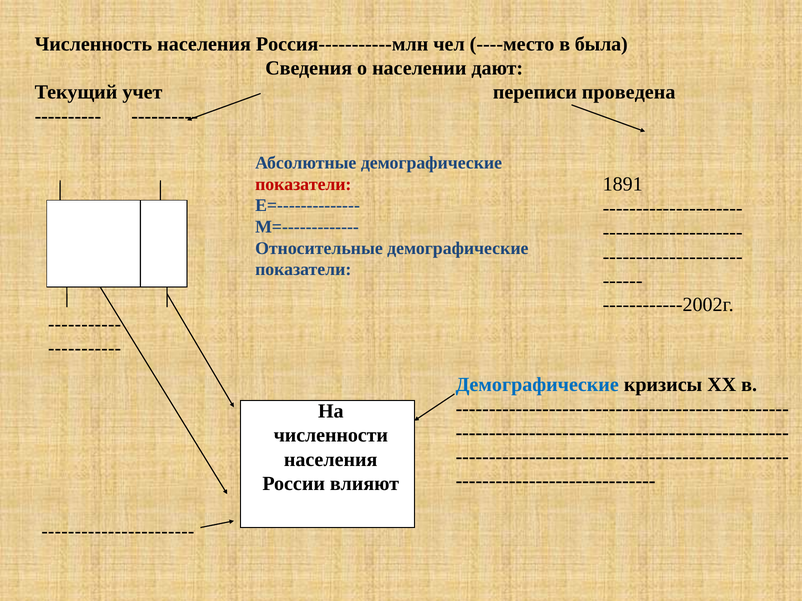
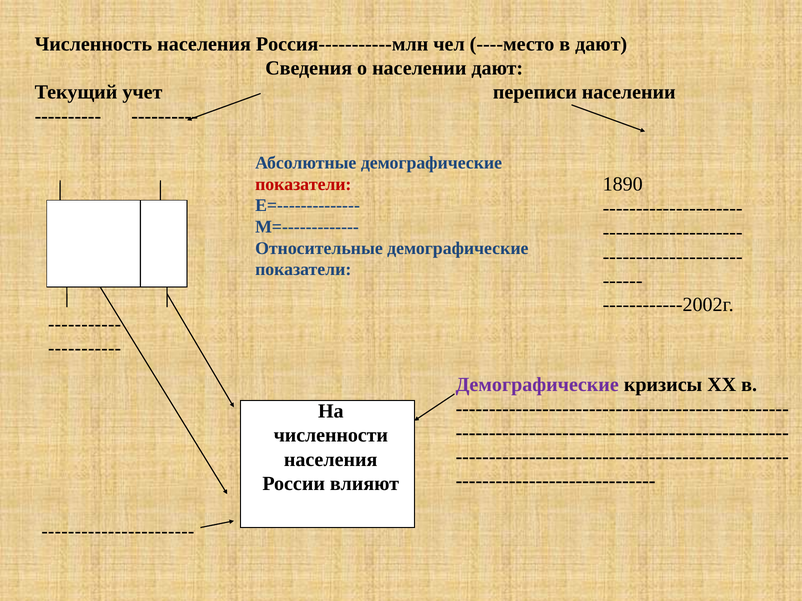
в была: была -> дают
переписи проведена: проведена -> населении
1891: 1891 -> 1890
Демографические at (537, 385) colour: blue -> purple
